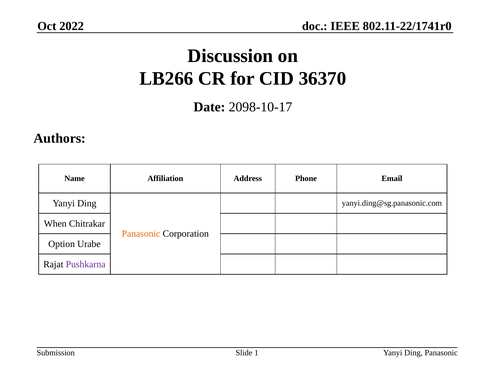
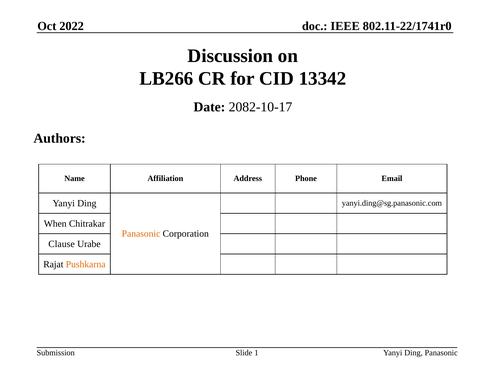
36370: 36370 -> 13342
2098-10-17: 2098-10-17 -> 2082-10-17
Option: Option -> Clause
Pushkarna colour: purple -> orange
